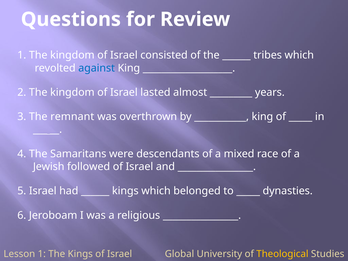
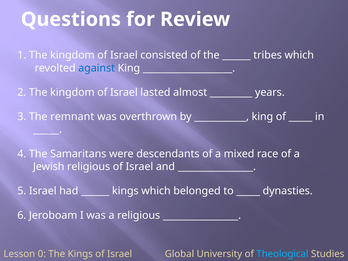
Jewish followed: followed -> religious
Lesson 1: 1 -> 0
Theological colour: yellow -> light blue
